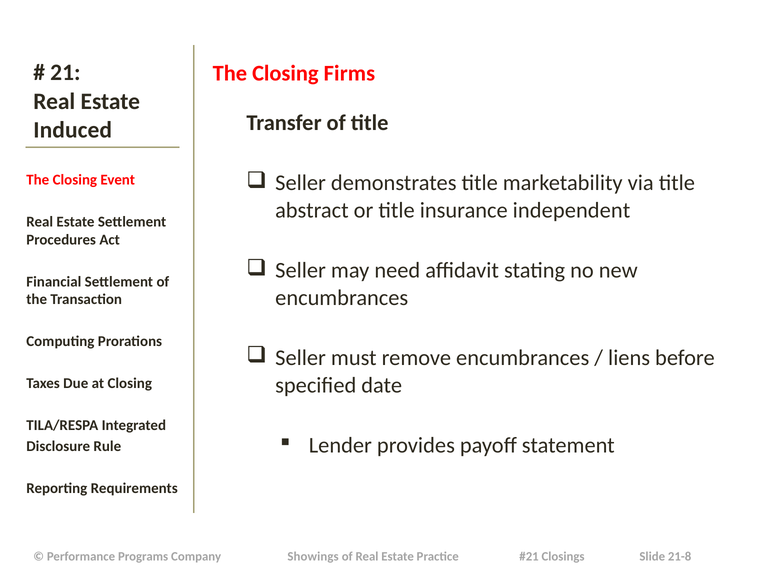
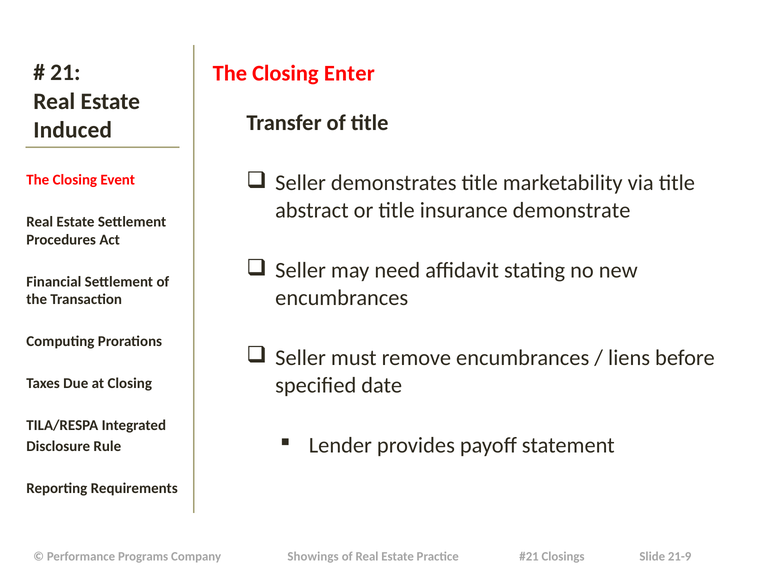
Firms: Firms -> Enter
independent: independent -> demonstrate
21-8: 21-8 -> 21-9
